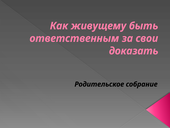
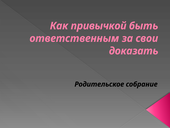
живущему: живущему -> привычкой
